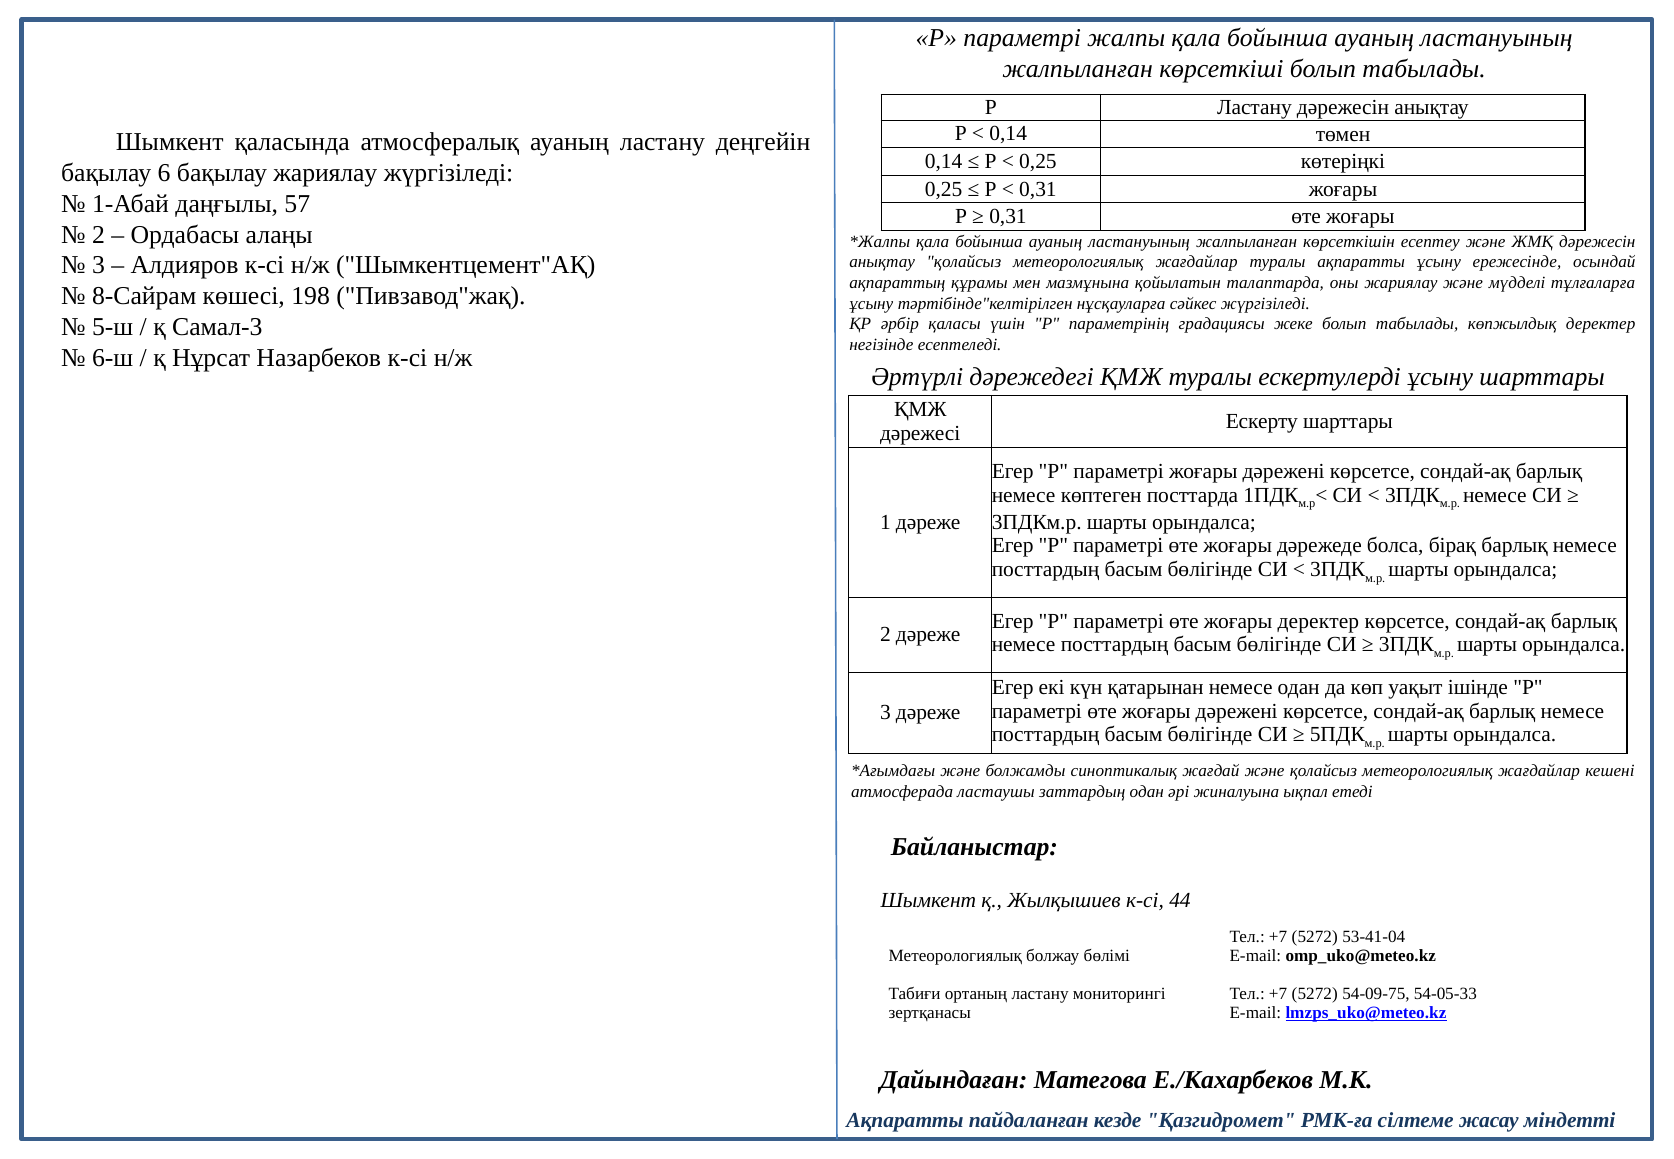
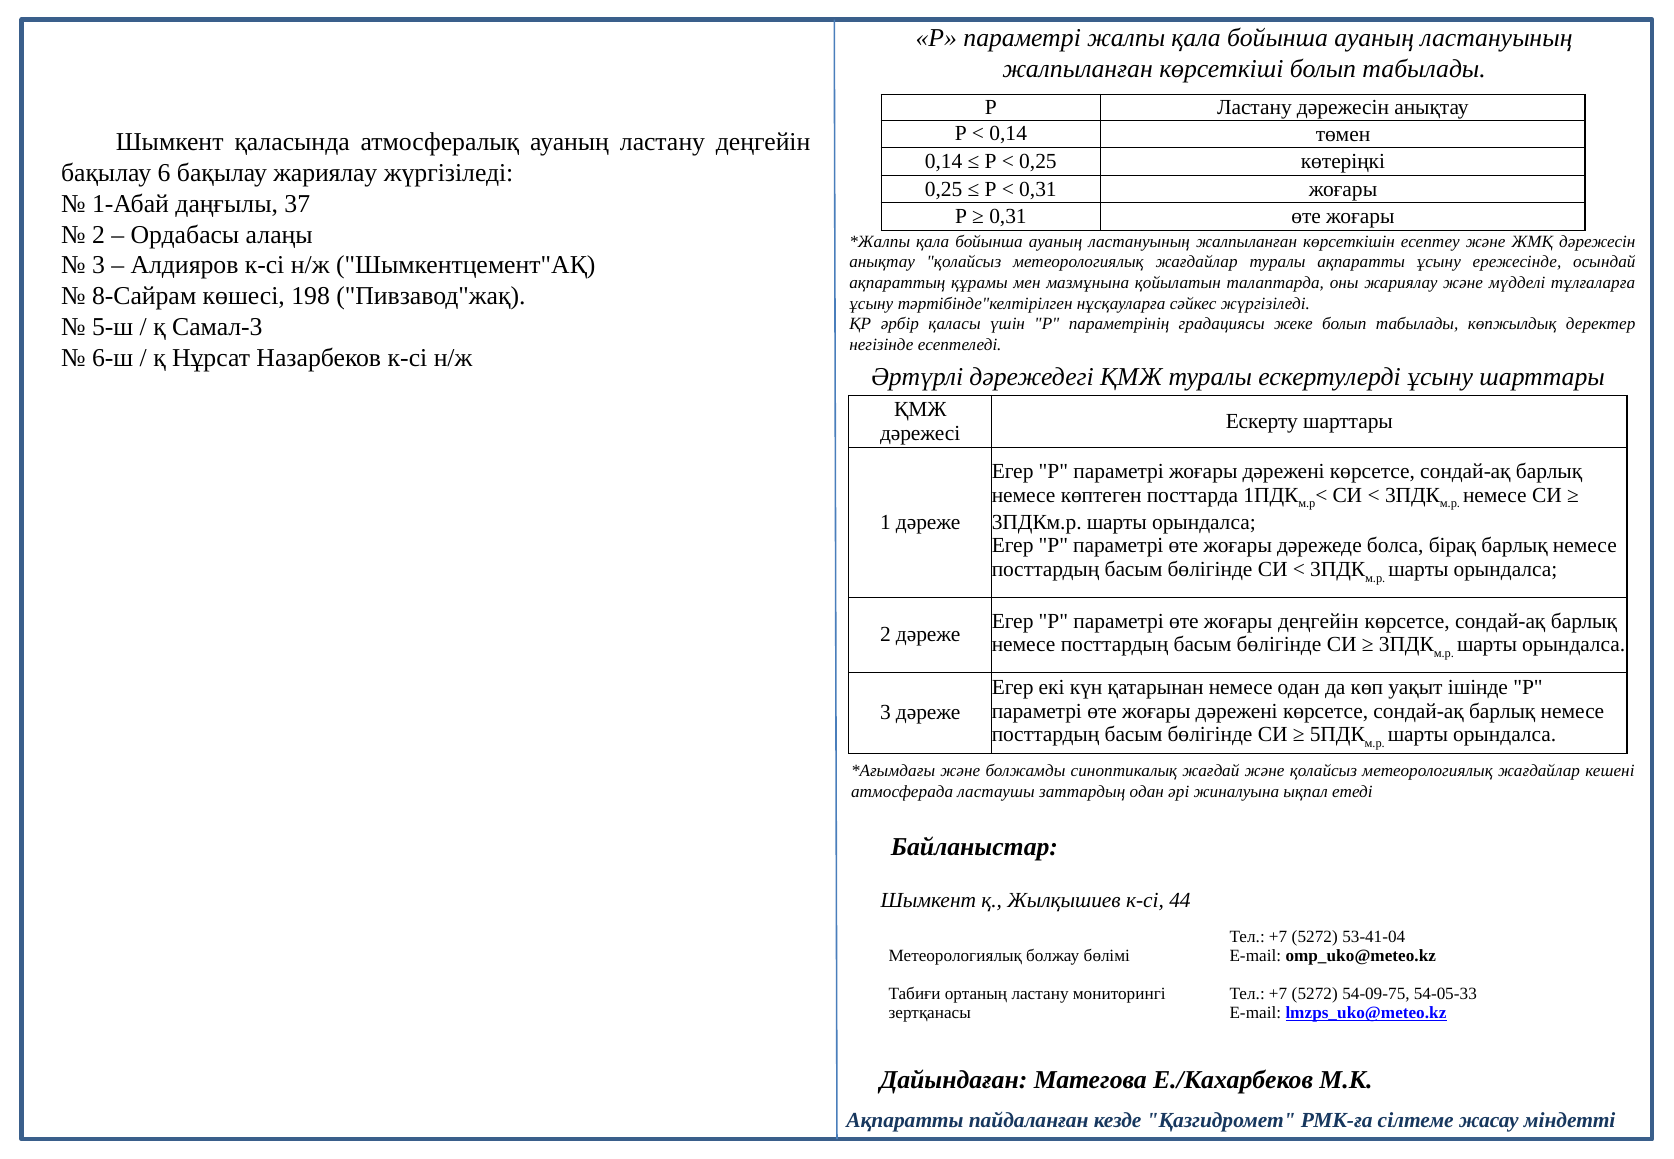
57: 57 -> 37
жоғары деректер: деректер -> деңгейін
